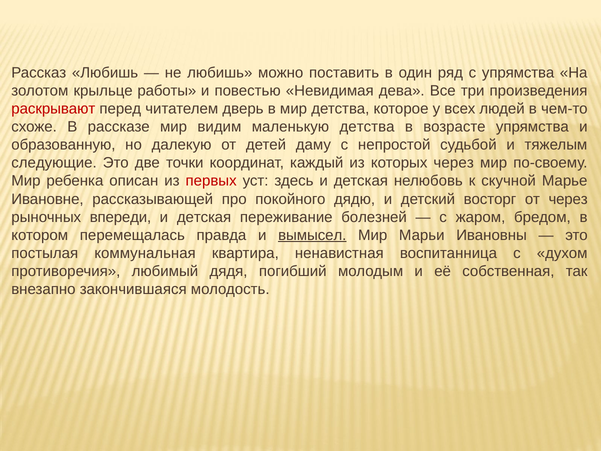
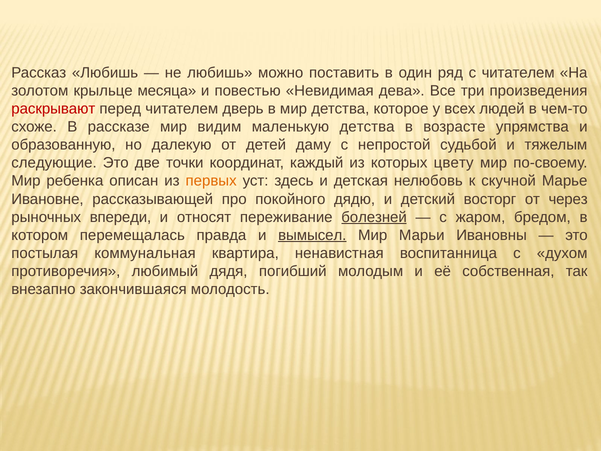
с упрямства: упрямства -> читателем
работы: работы -> месяца
которых через: через -> цвету
первых colour: red -> orange
детская at (204, 217): детская -> относят
болезней underline: none -> present
